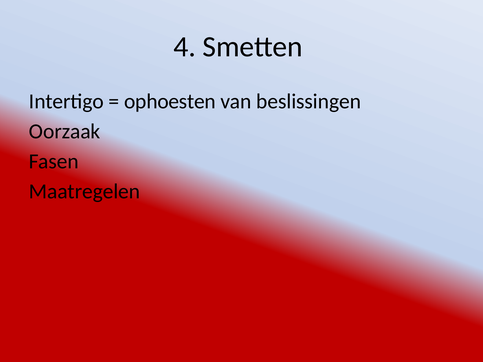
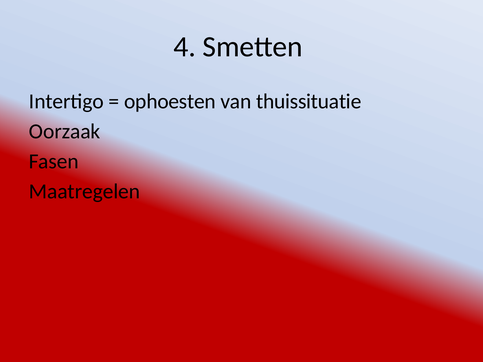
beslissingen: beslissingen -> thuissituatie
